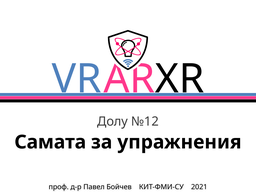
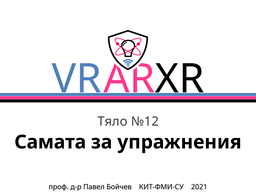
Долу: Долу -> Тяло
